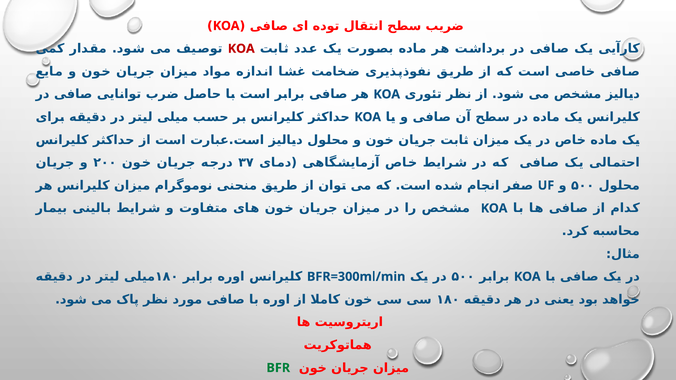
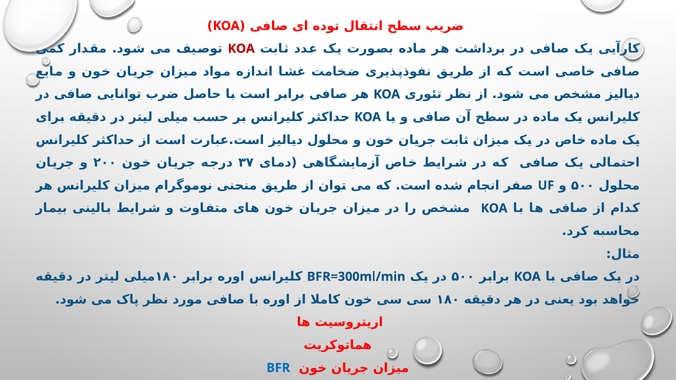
BFR colour: green -> blue
